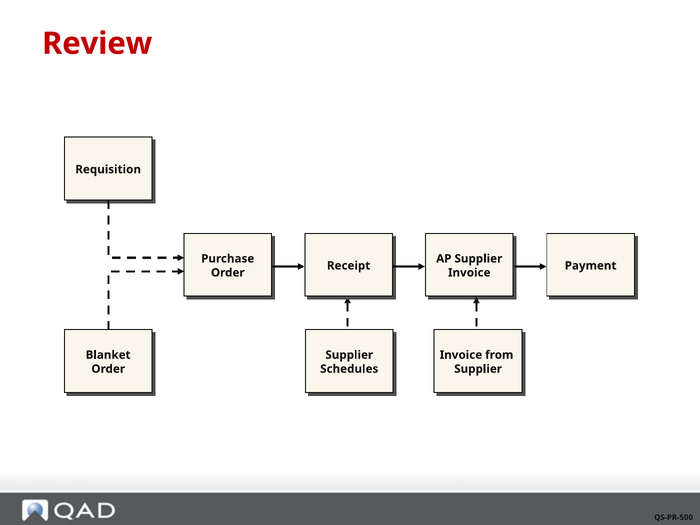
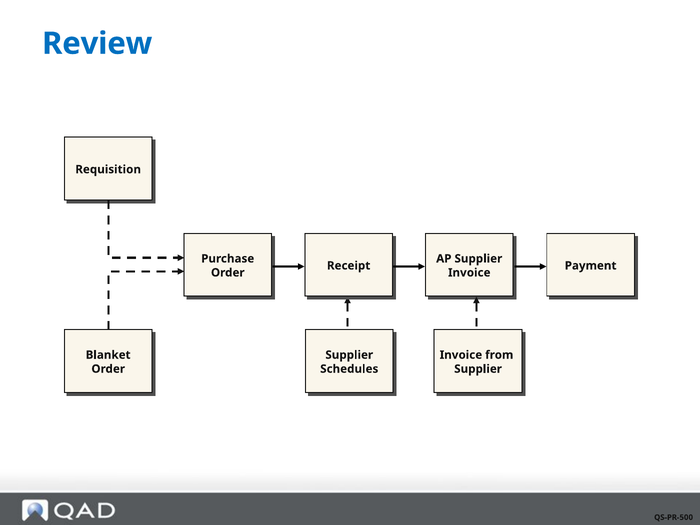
Review colour: red -> blue
